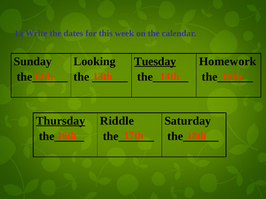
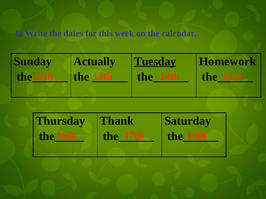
Looking: Looking -> Actually
Thursday underline: present -> none
Riddle: Riddle -> Thank
